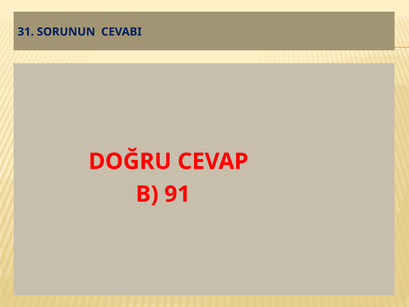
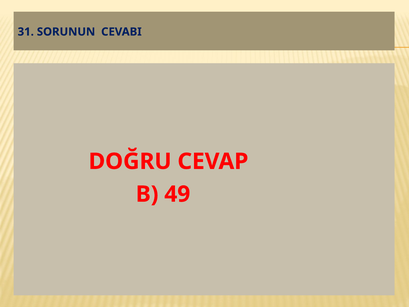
91: 91 -> 49
